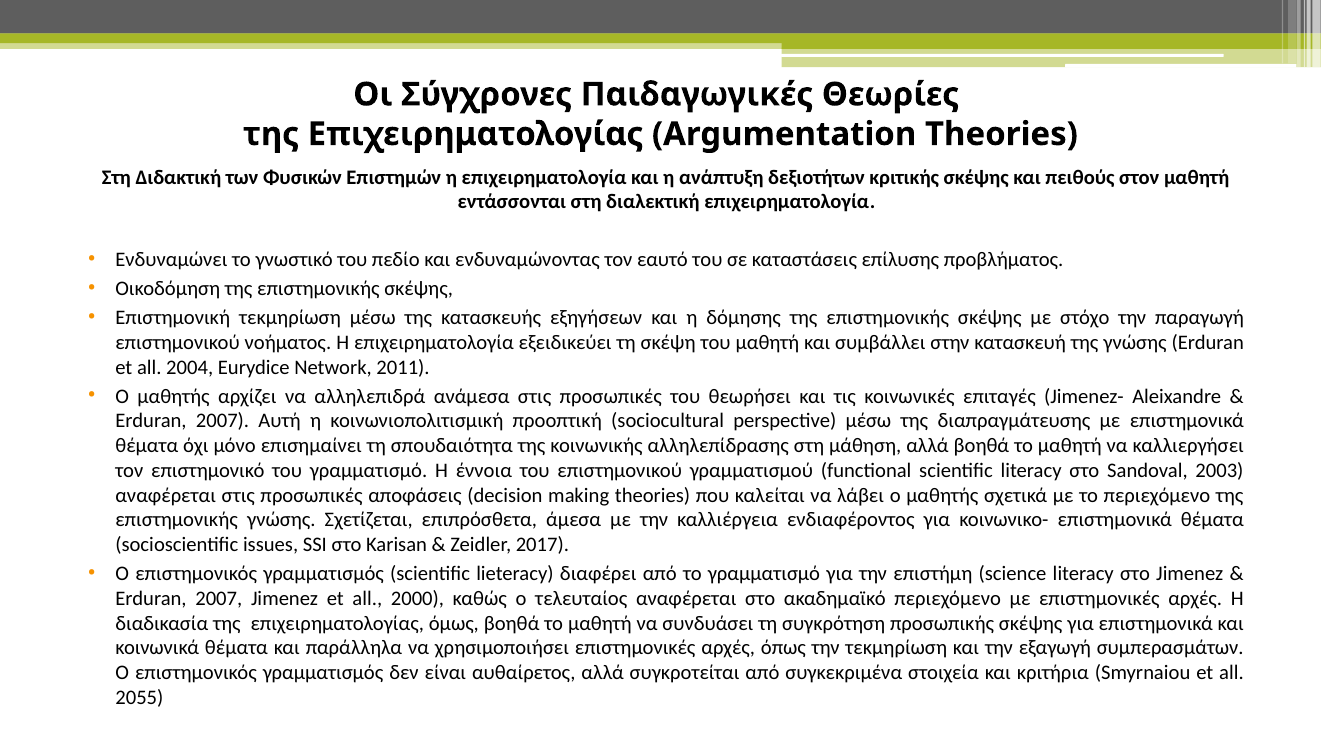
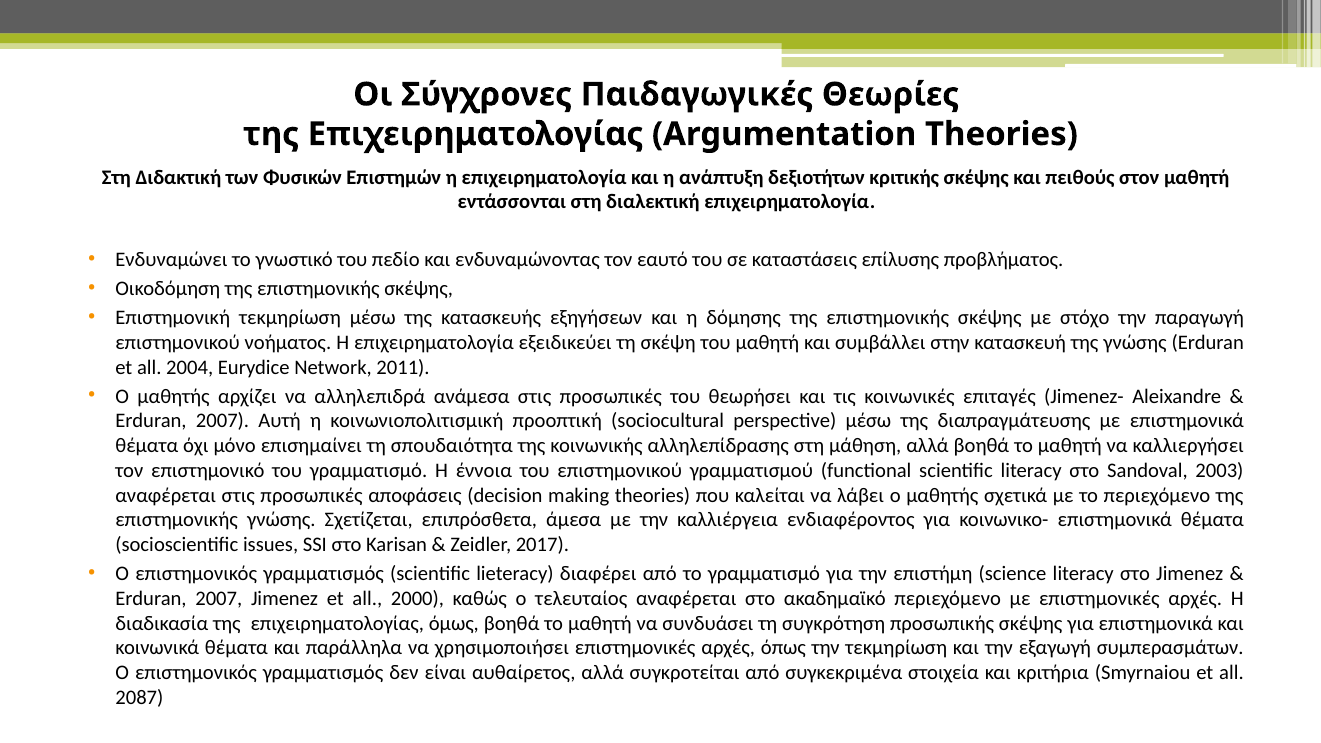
2055: 2055 -> 2087
